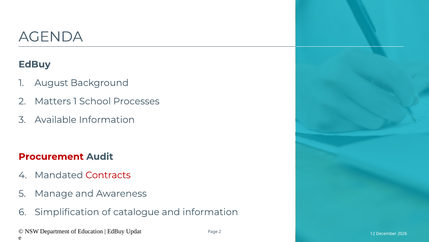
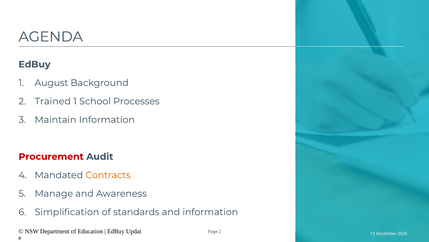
Matters: Matters -> Trained
Available: Available -> Maintain
Contracts colour: red -> orange
catalogue: catalogue -> standards
